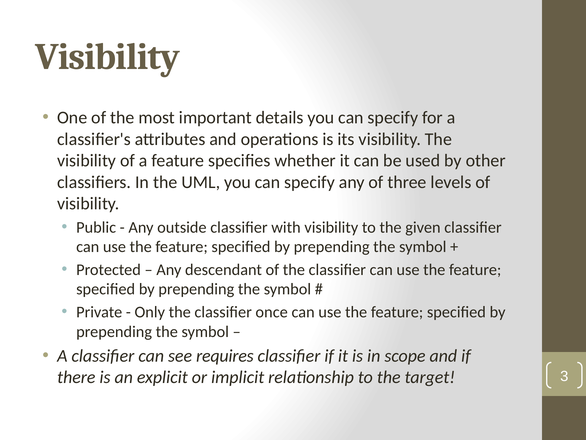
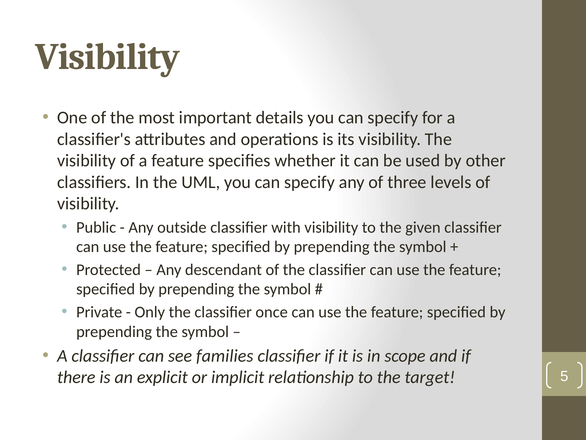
requires: requires -> families
3: 3 -> 5
